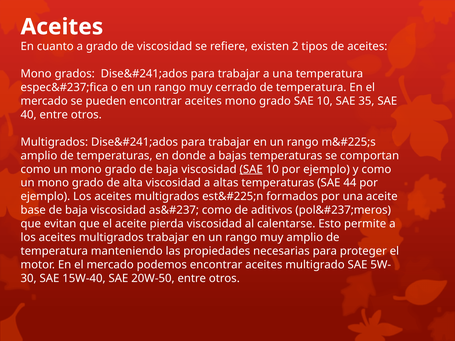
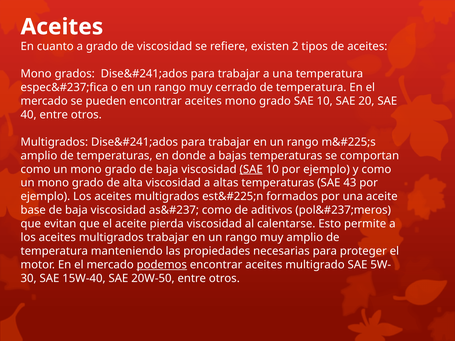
35: 35 -> 20
44: 44 -> 43
podemos underline: none -> present
